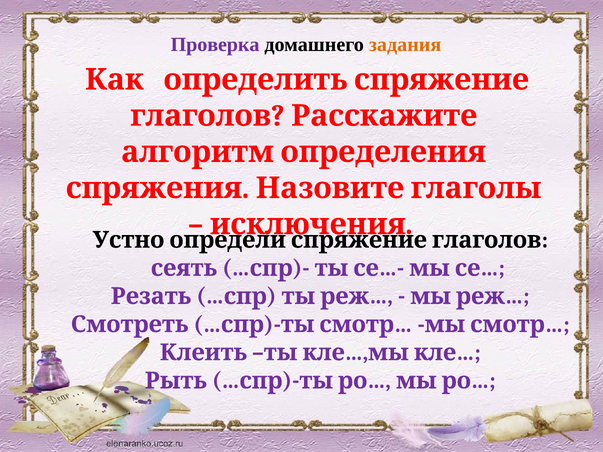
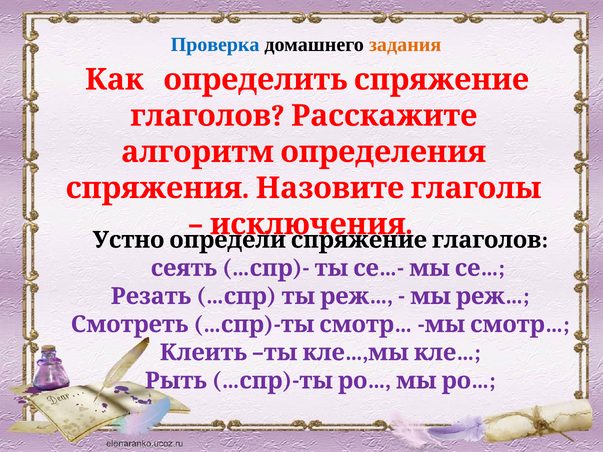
Проверка colour: purple -> blue
